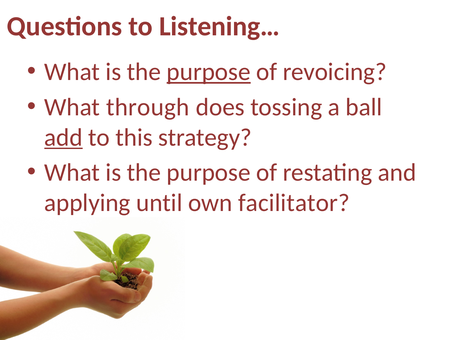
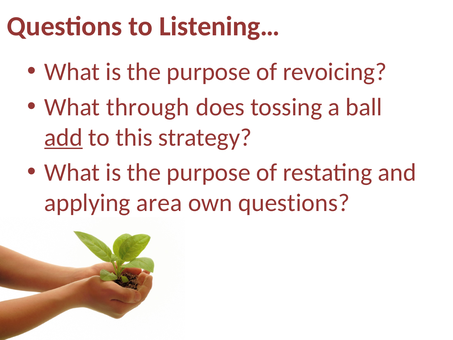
purpose at (209, 72) underline: present -> none
until: until -> area
own facilitator: facilitator -> questions
